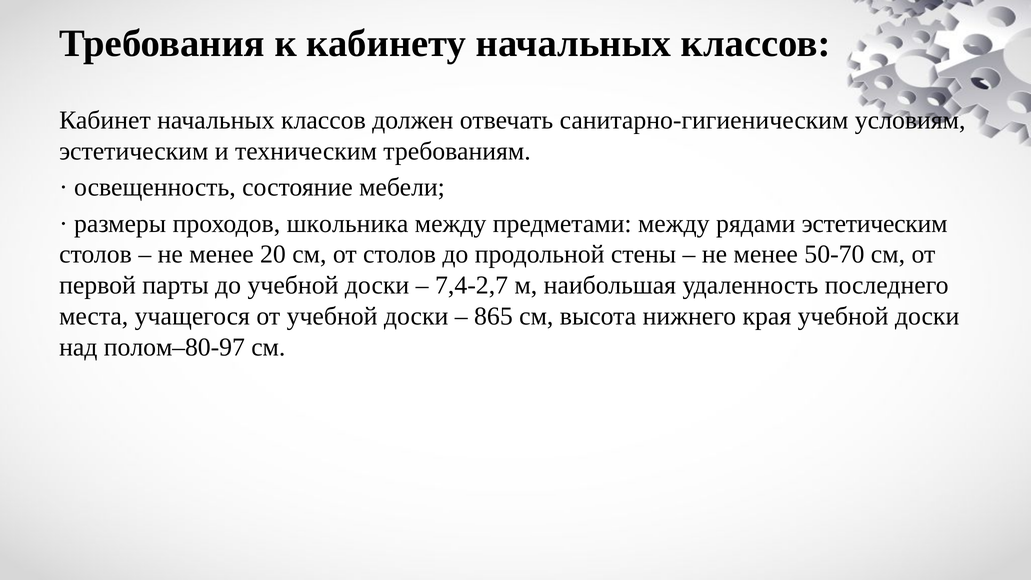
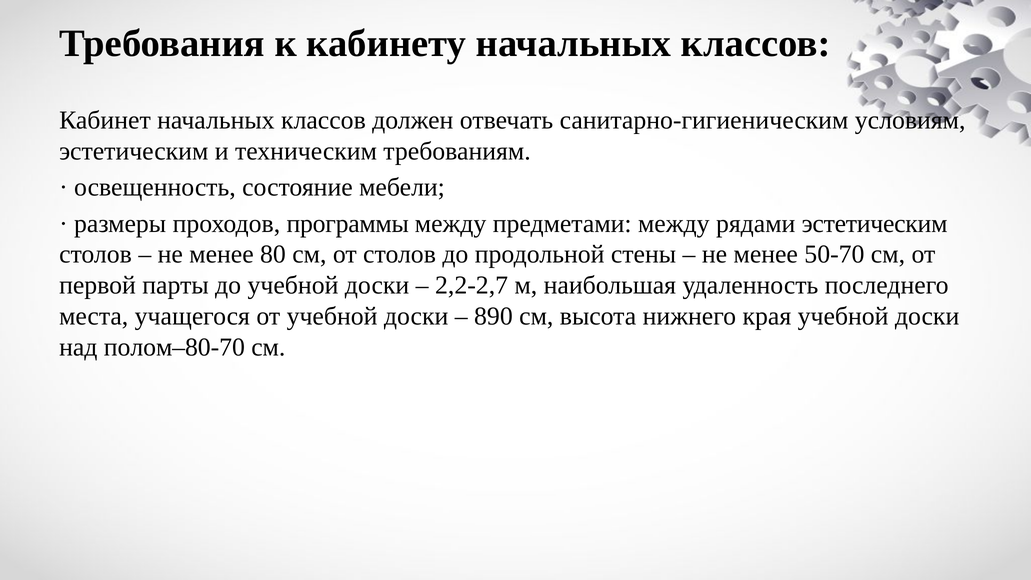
школьника: школьника -> программы
20: 20 -> 80
7,4-2,7: 7,4-2,7 -> 2,2-2,7
865: 865 -> 890
полом–80-97: полом–80-97 -> полом–80-70
